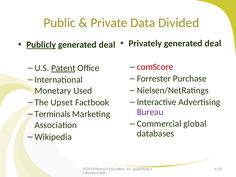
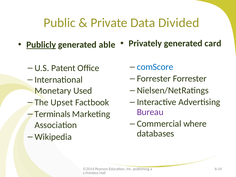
Privately generated deal: deal -> card
deal at (107, 45): deal -> able
comScore colour: red -> blue
Patent underline: present -> none
Forrester Purchase: Purchase -> Forrester
global: global -> where
